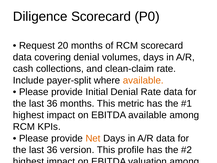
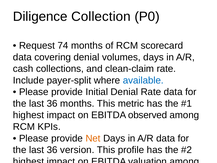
Diligence Scorecard: Scorecard -> Collection
20: 20 -> 74
available at (143, 80) colour: orange -> blue
EBITDA available: available -> observed
